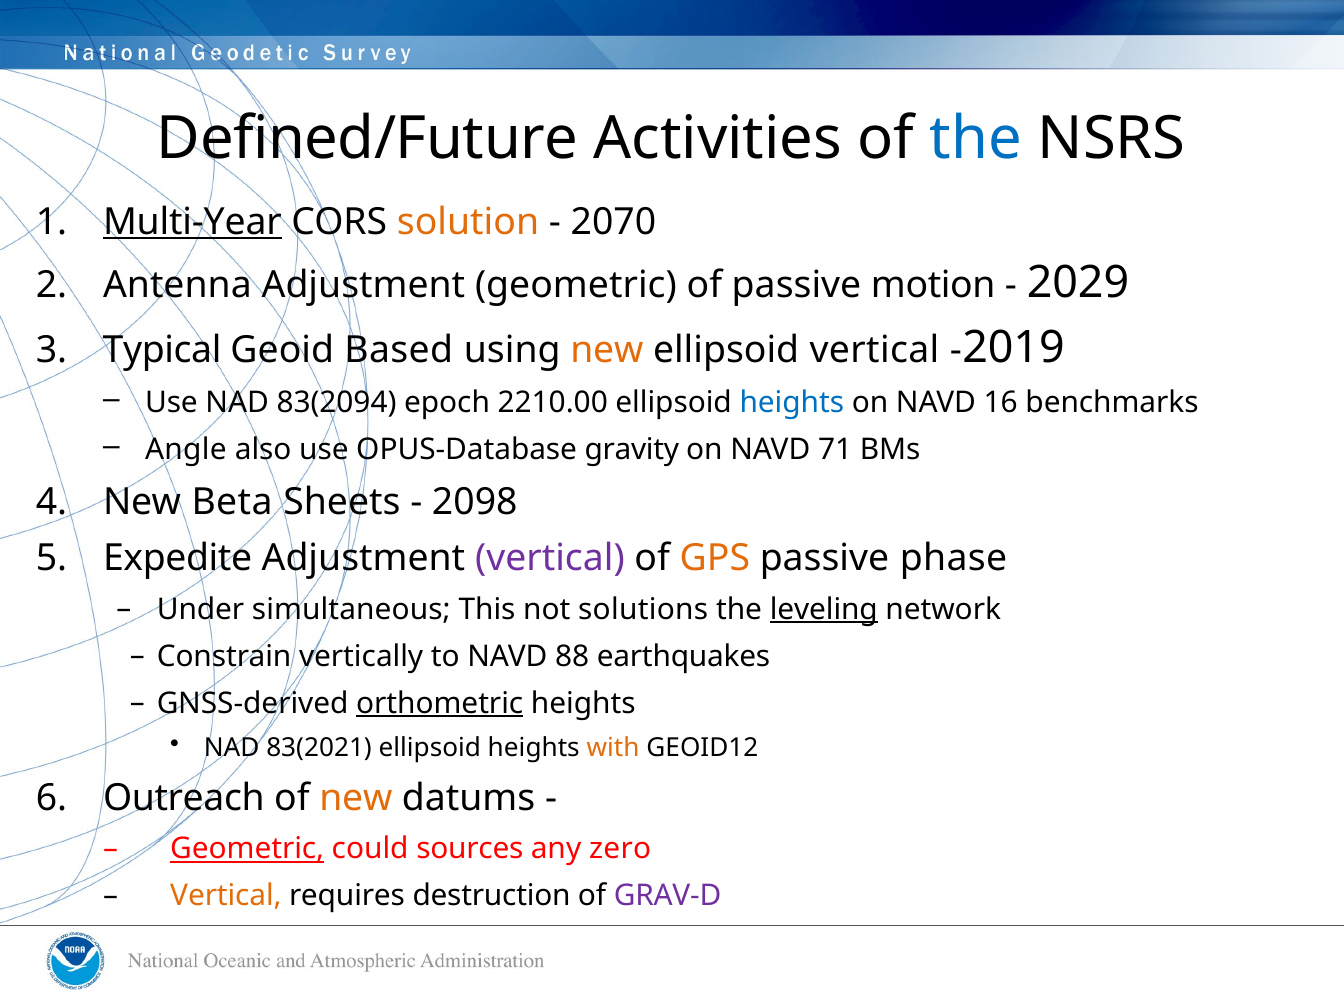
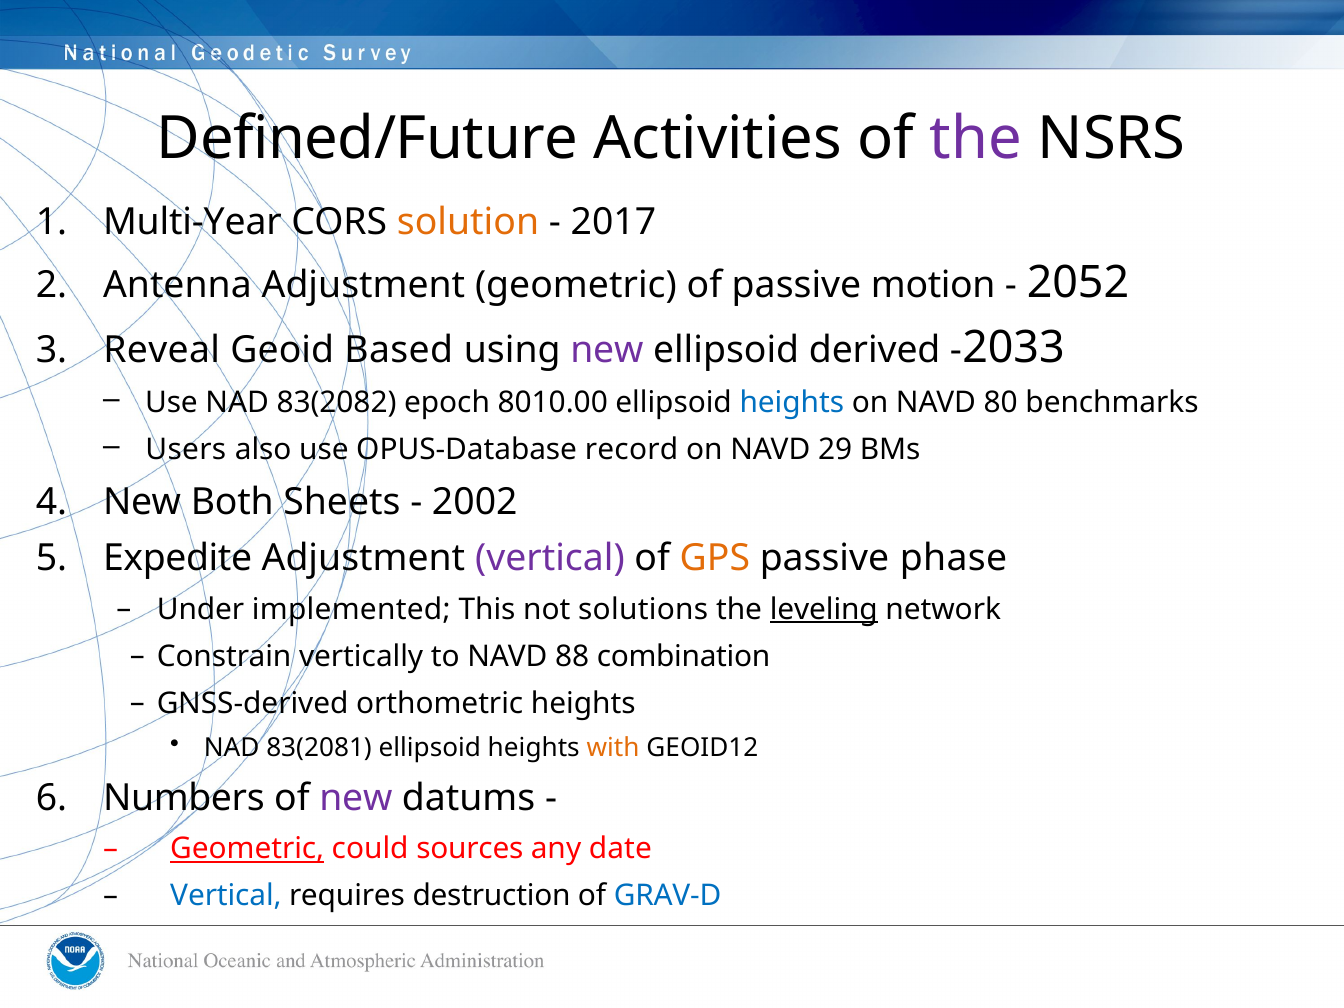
the at (976, 138) colour: blue -> purple
Multi-Year underline: present -> none
2070: 2070 -> 2017
2029: 2029 -> 2052
Typical: Typical -> Reveal
new at (607, 351) colour: orange -> purple
ellipsoid vertical: vertical -> derived
2019: 2019 -> 2033
83(2094: 83(2094 -> 83(2082
2210.00: 2210.00 -> 8010.00
16: 16 -> 80
Angle: Angle -> Users
gravity: gravity -> record
71: 71 -> 29
Beta: Beta -> Both
2098: 2098 -> 2002
simultaneous: simultaneous -> implemented
earthquakes: earthquakes -> combination
orthometric underline: present -> none
83(2021: 83(2021 -> 83(2081
Outreach: Outreach -> Numbers
new at (356, 798) colour: orange -> purple
zero: zero -> date
Vertical at (226, 896) colour: orange -> blue
GRAV-D colour: purple -> blue
